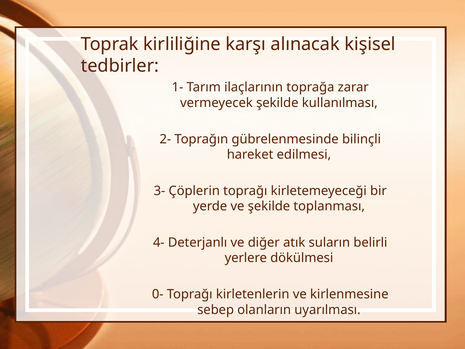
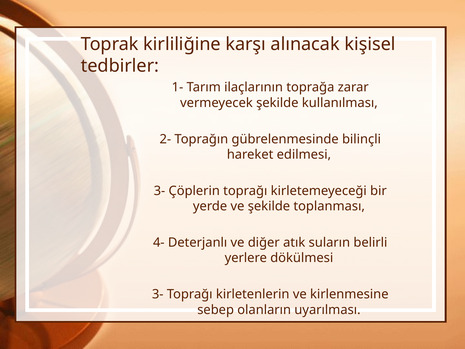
0- at (158, 294): 0- -> 3-
